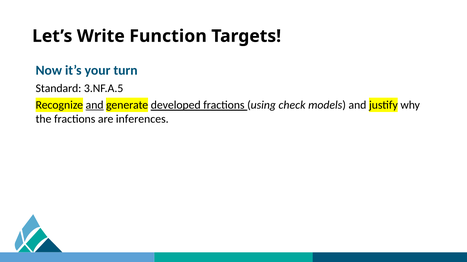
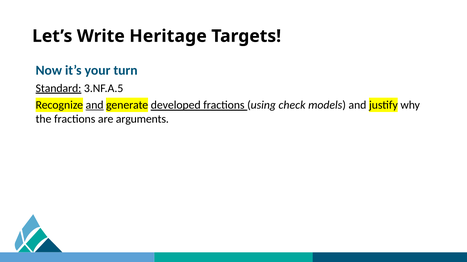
Function: Function -> Heritage
Standard underline: none -> present
inferences: inferences -> arguments
